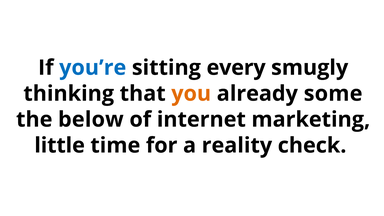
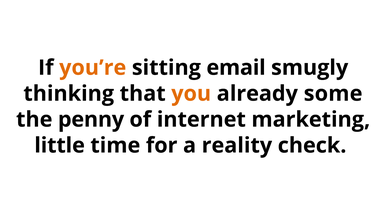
you’re colour: blue -> orange
every: every -> email
below: below -> penny
